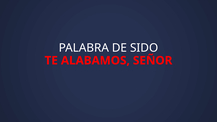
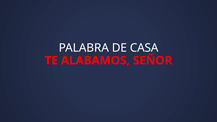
SIDO: SIDO -> CASA
